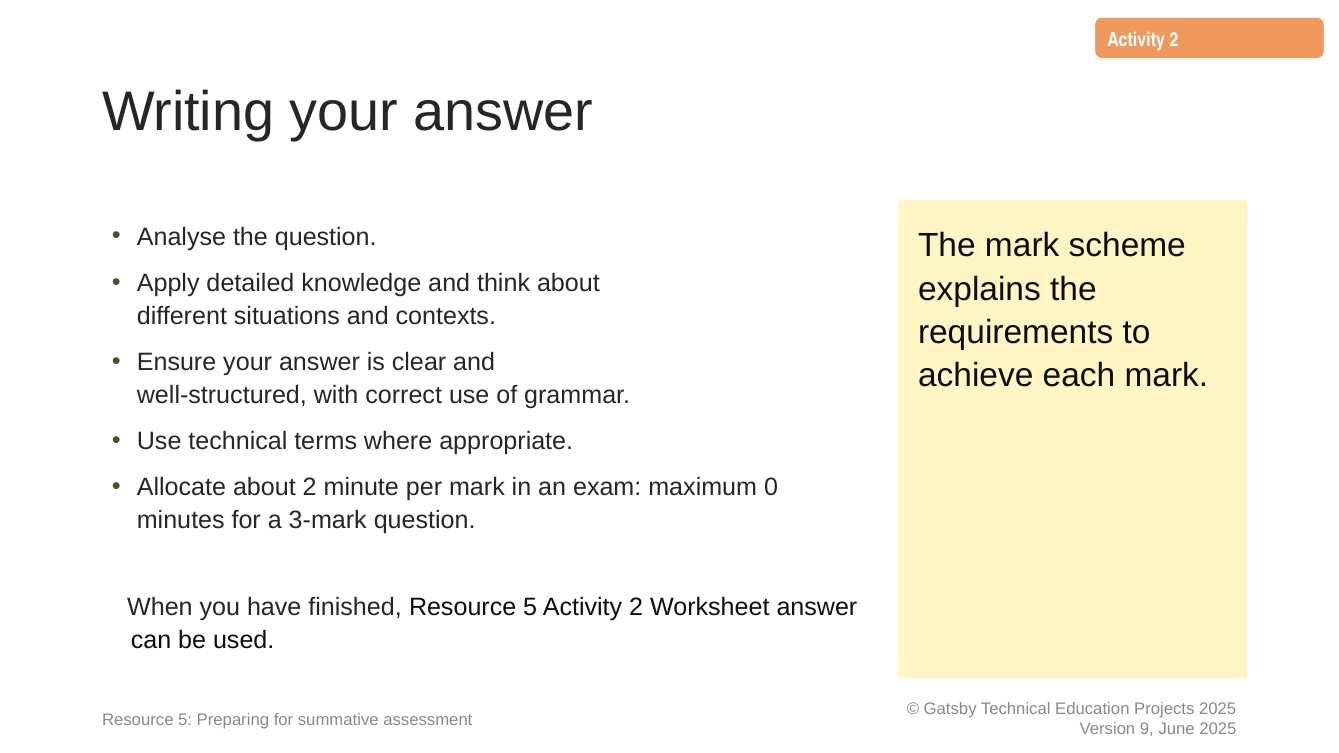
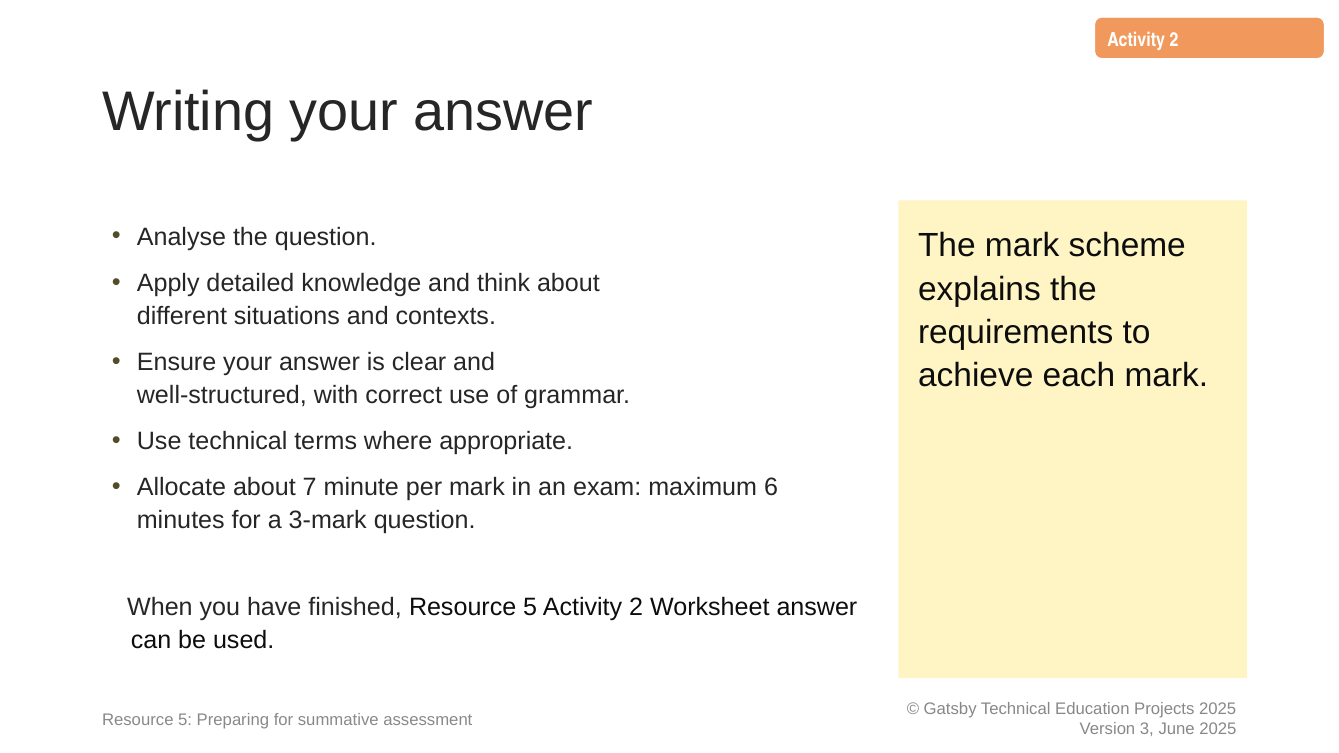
about 2: 2 -> 7
0: 0 -> 6
9: 9 -> 3
